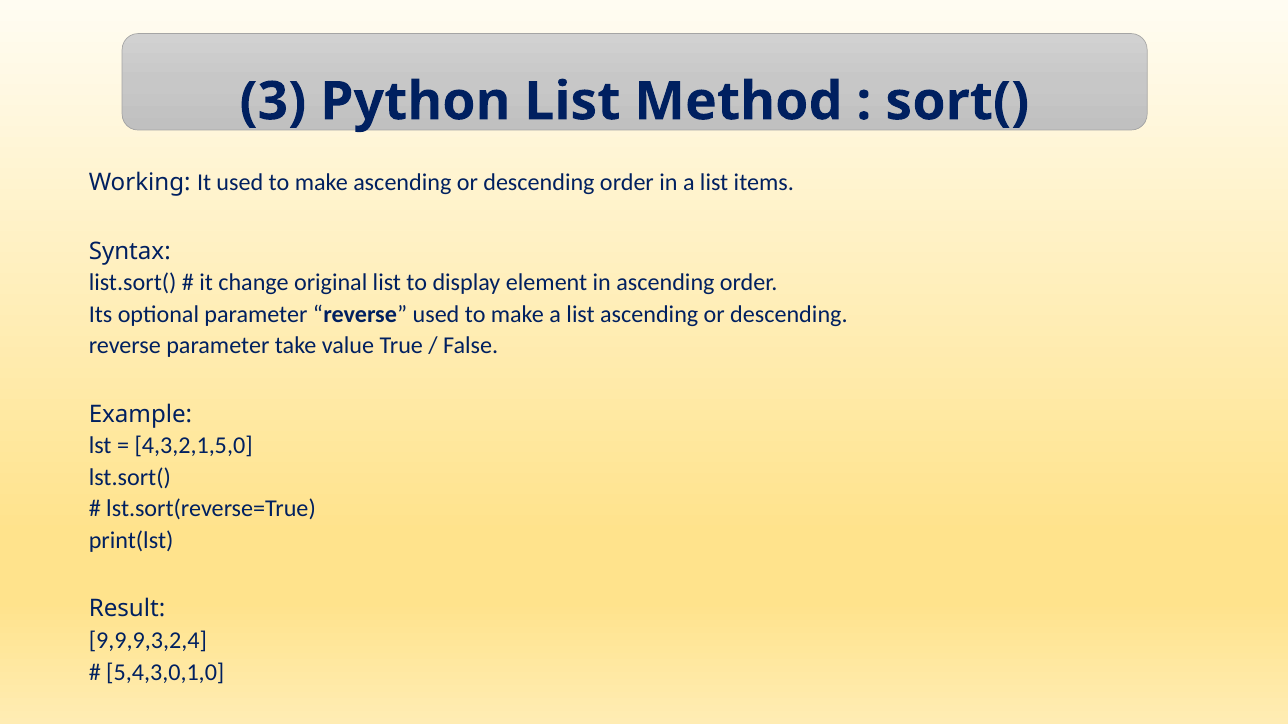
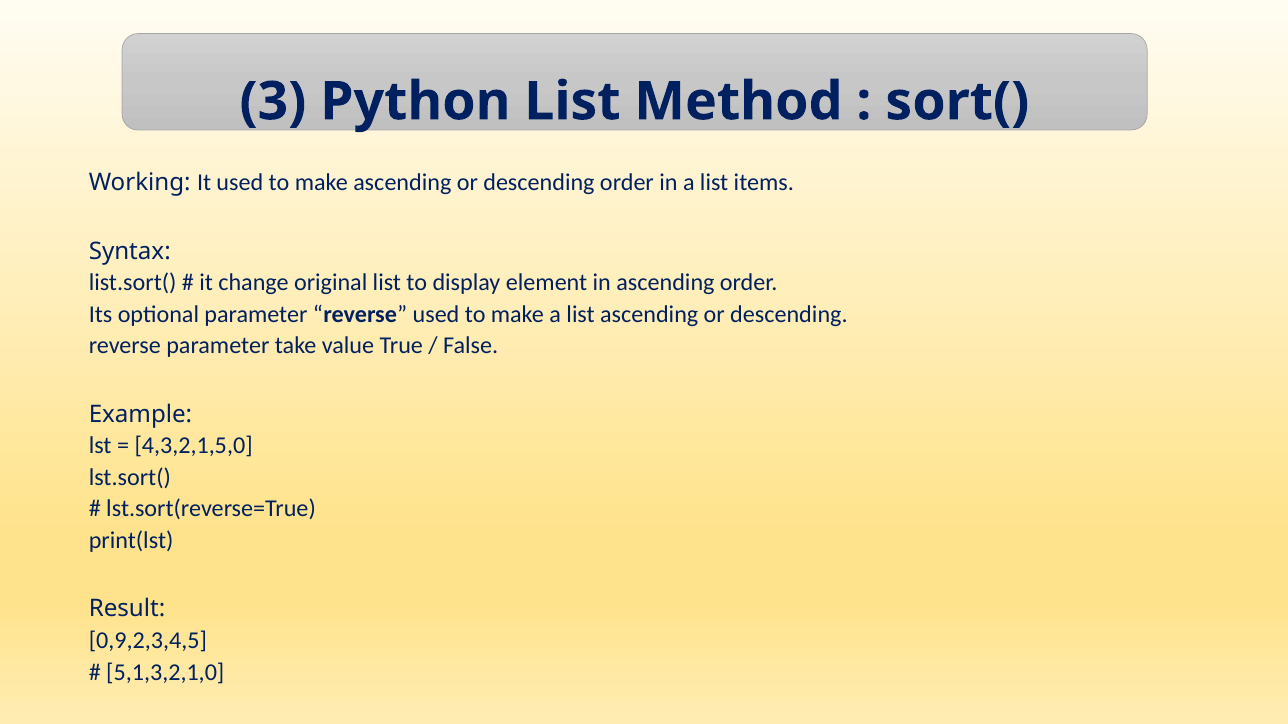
9,9,9,3,2,4: 9,9,9,3,2,4 -> 0,9,2,3,4,5
5,4,3,0,1,0: 5,4,3,0,1,0 -> 5,1,3,2,1,0
